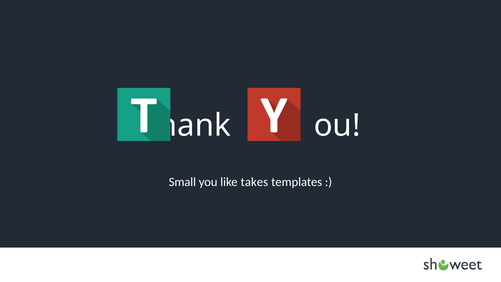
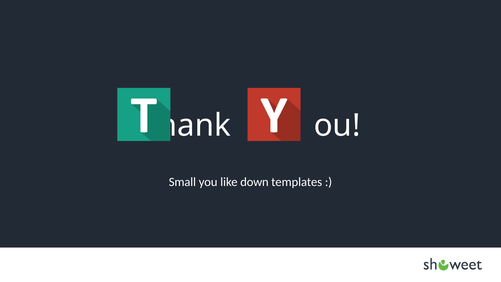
takes: takes -> down
